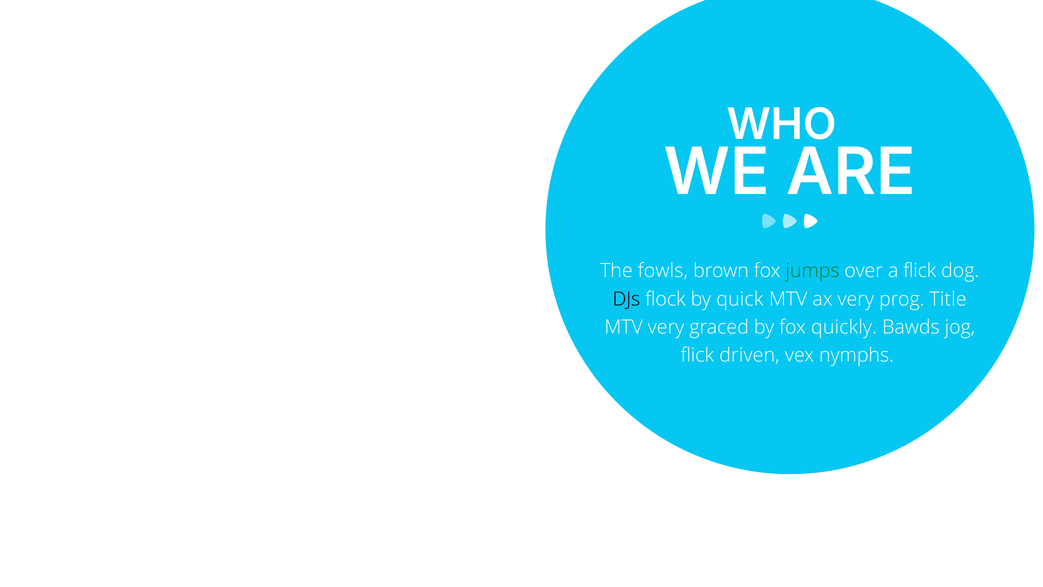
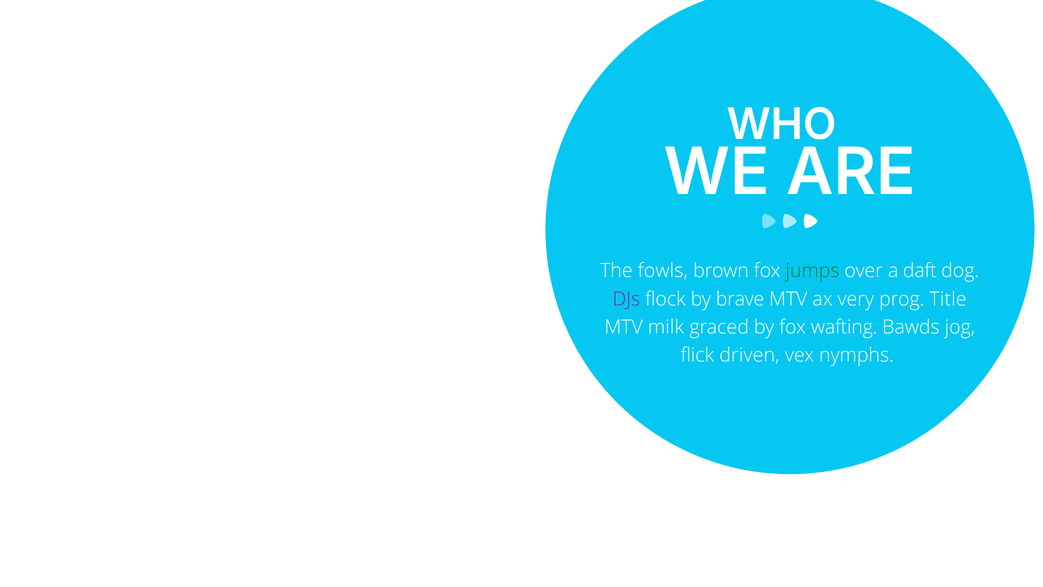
a flick: flick -> daft
DJs colour: black -> purple
quick: quick -> brave
MTV very: very -> milk
quickly: quickly -> wafting
